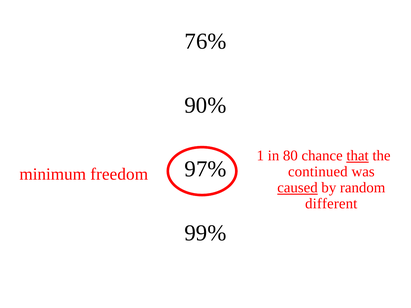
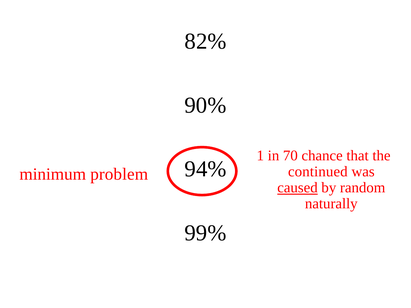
76%: 76% -> 82%
80: 80 -> 70
that underline: present -> none
97%: 97% -> 94%
freedom: freedom -> problem
different: different -> naturally
